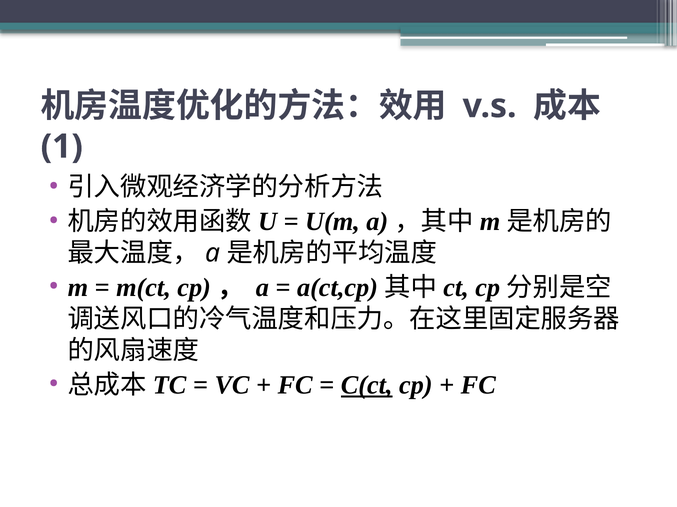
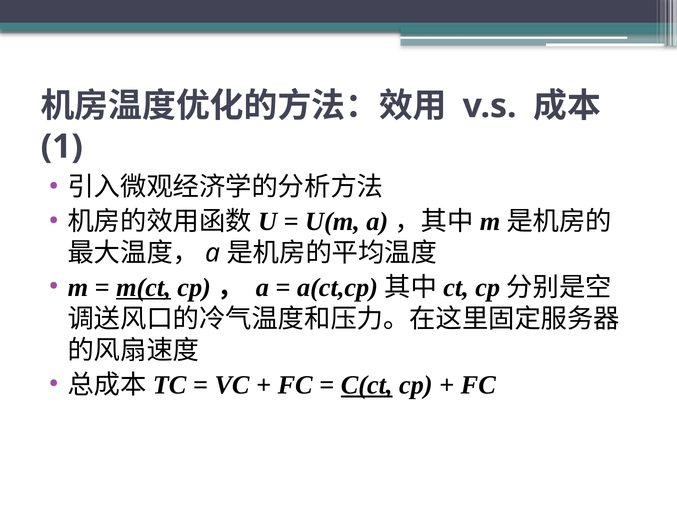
m(ct underline: none -> present
